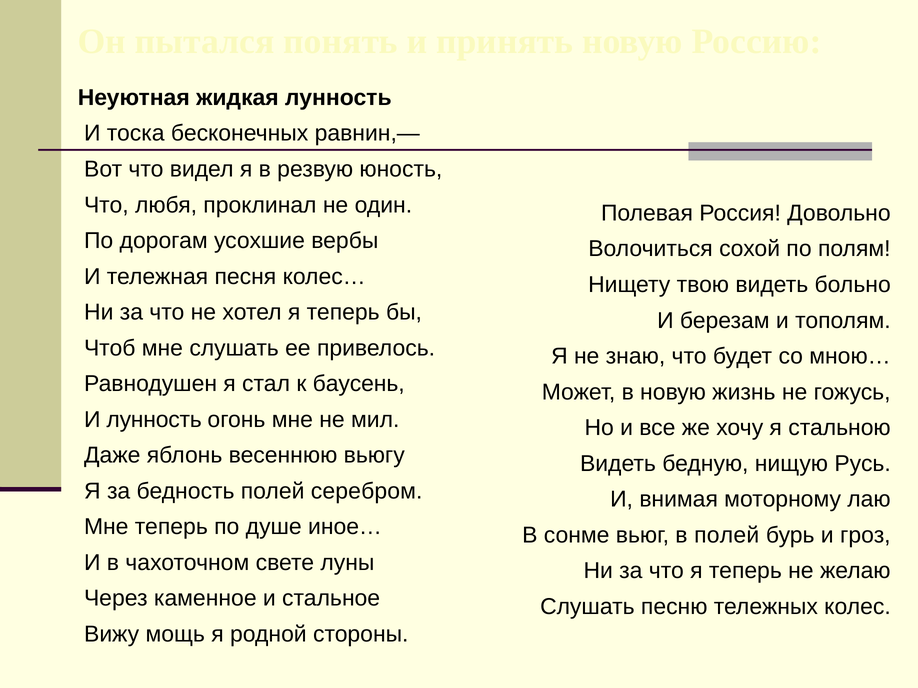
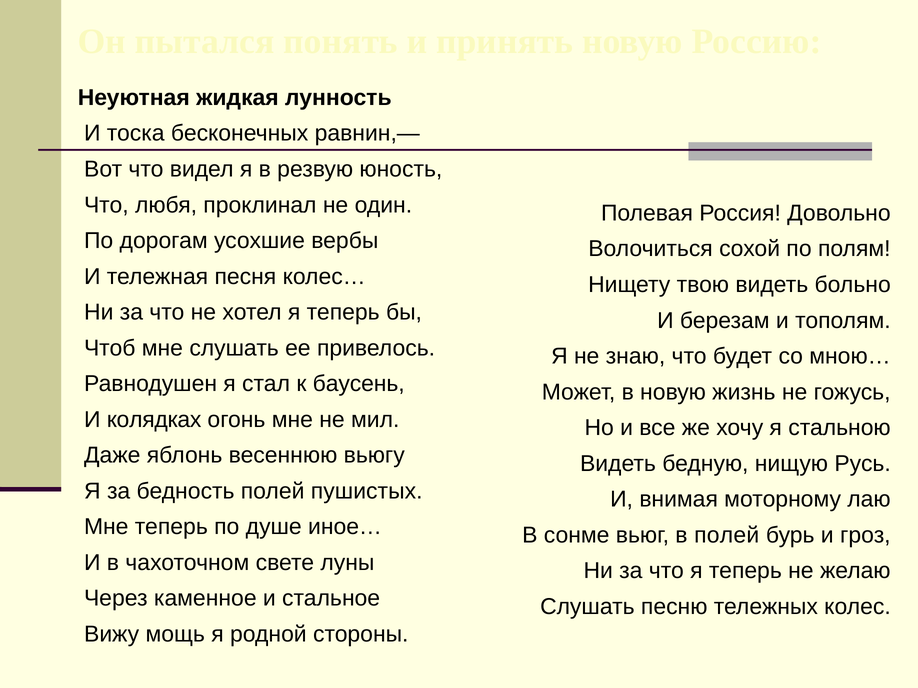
И лунность: лунность -> колядках
серебром: серебром -> пушистых
